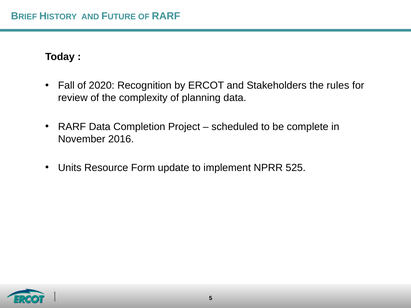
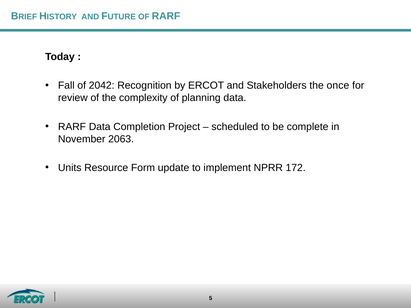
2020: 2020 -> 2042
rules: rules -> once
2016: 2016 -> 2063
525: 525 -> 172
